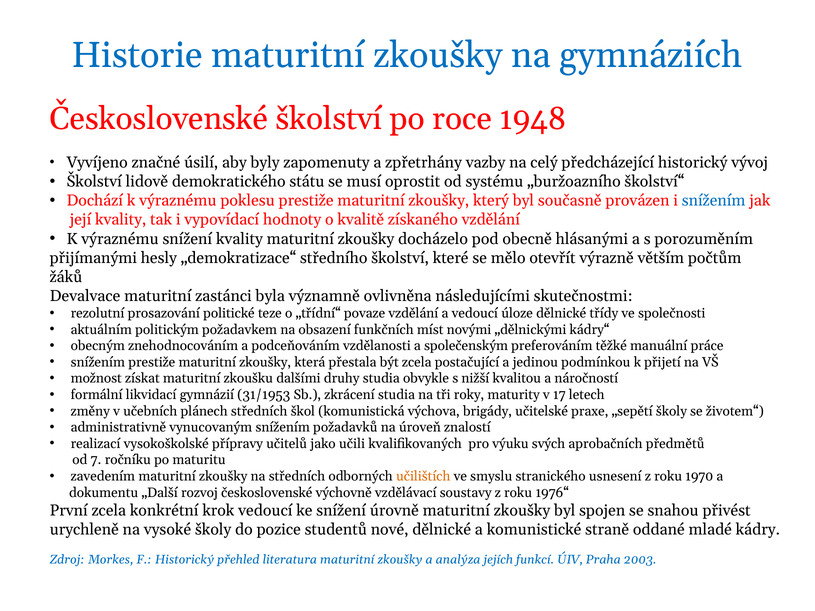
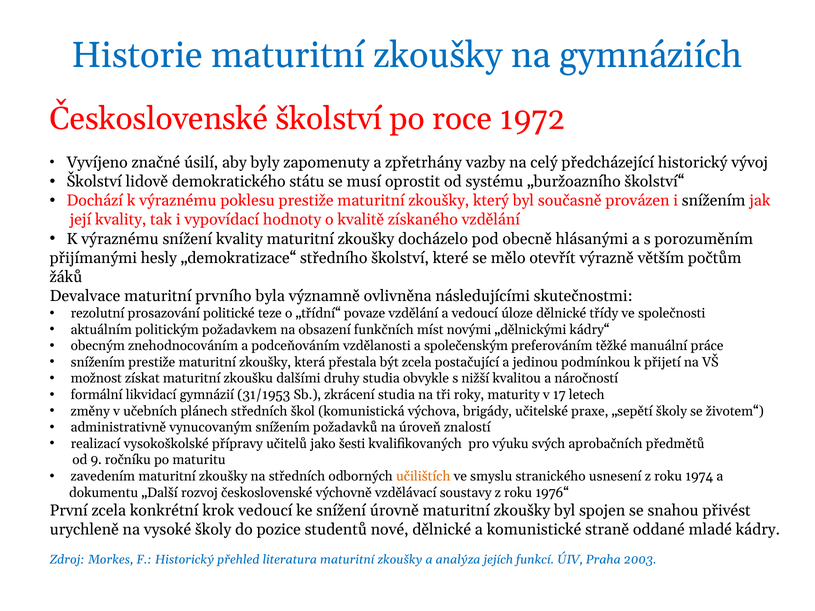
1948: 1948 -> 1972
snížením at (714, 201) colour: blue -> black
zastánci: zastánci -> prvního
učili: učili -> šesti
7: 7 -> 9
1970: 1970 -> 1974
